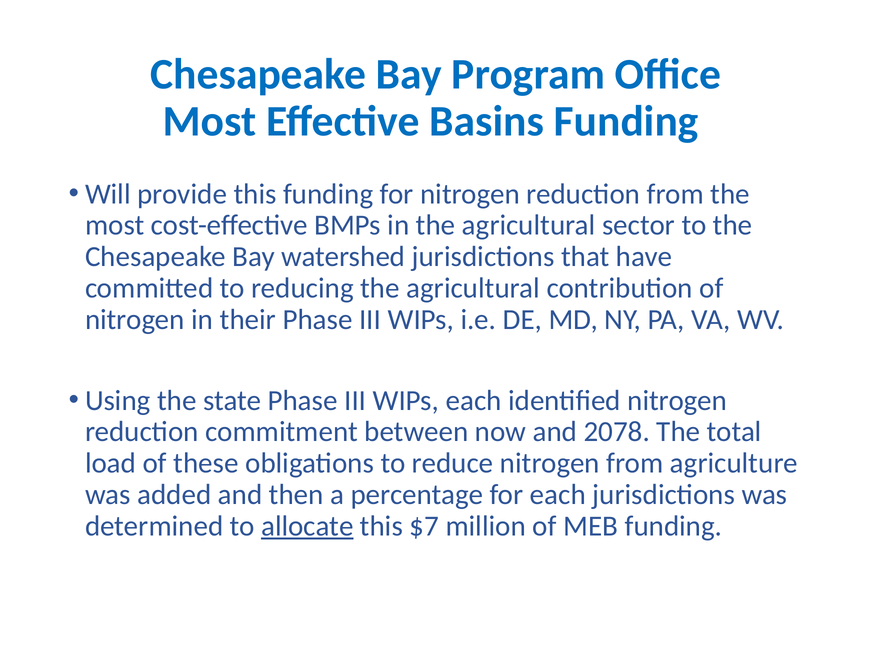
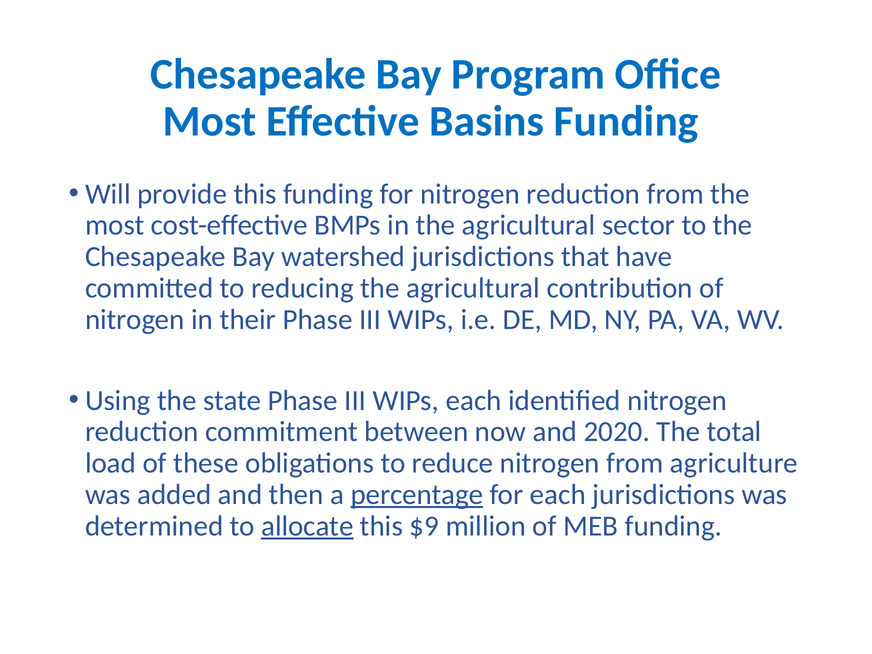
2078: 2078 -> 2020
percentage underline: none -> present
$7: $7 -> $9
